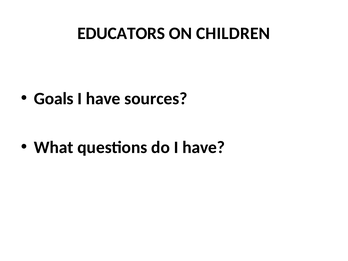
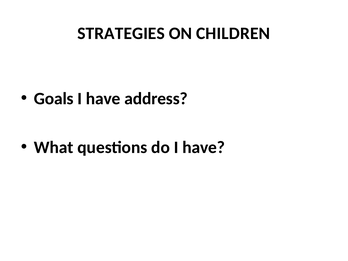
EDUCATORS: EDUCATORS -> STRATEGIES
sources: sources -> address
